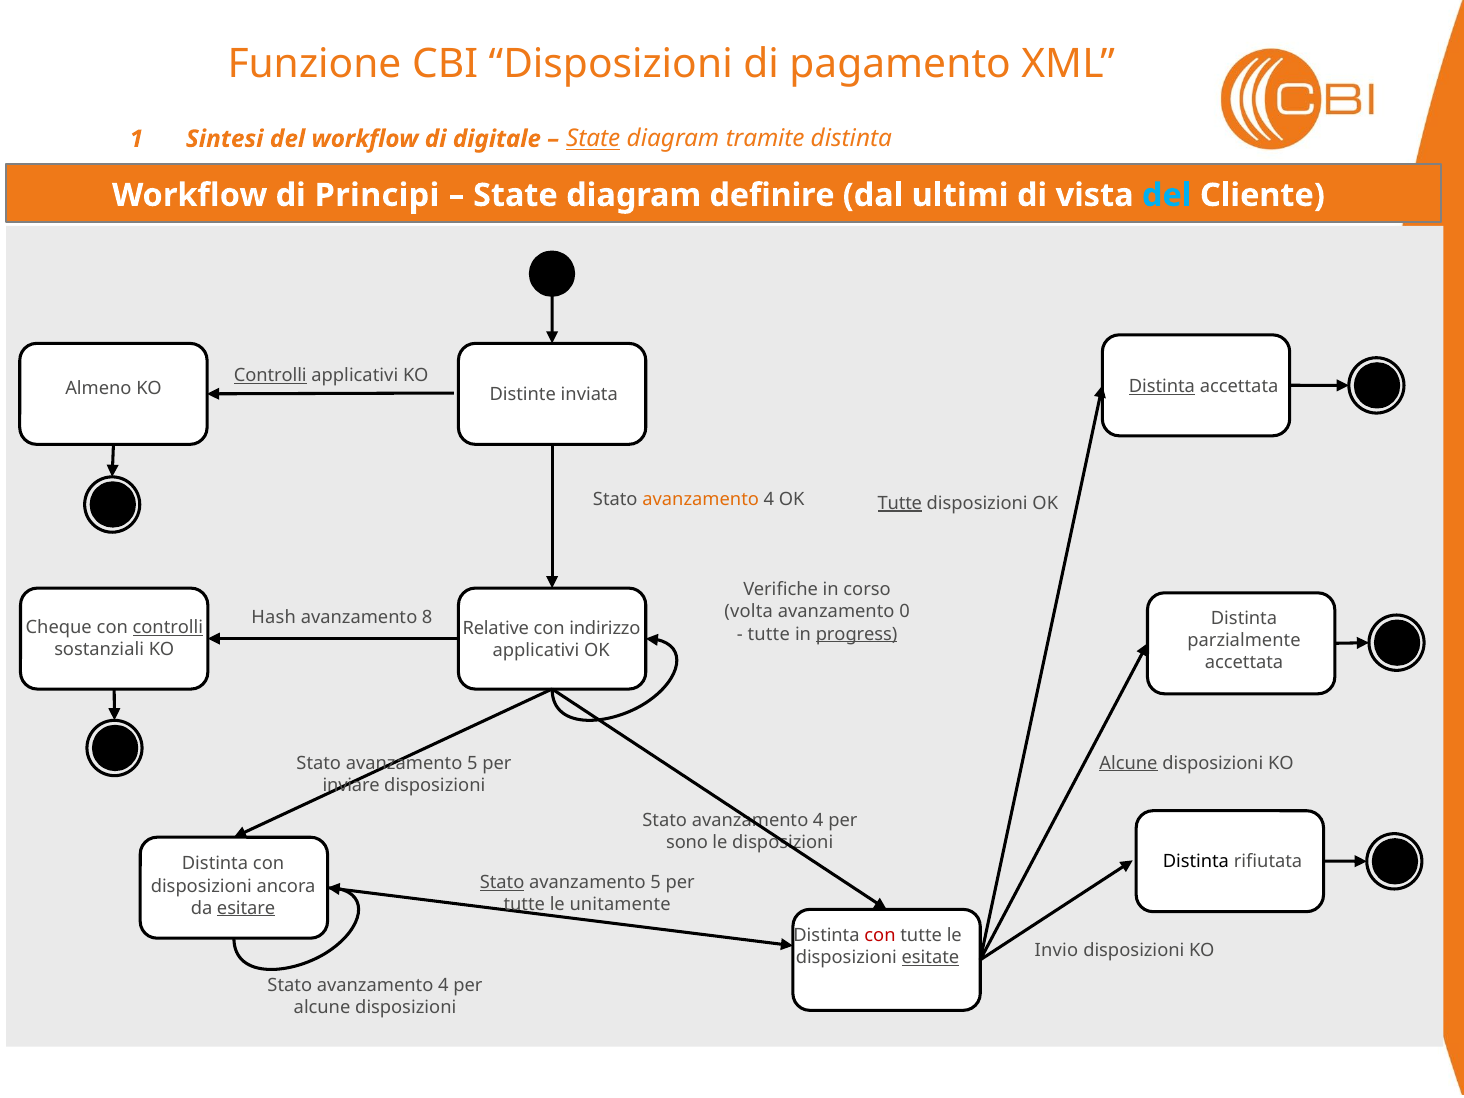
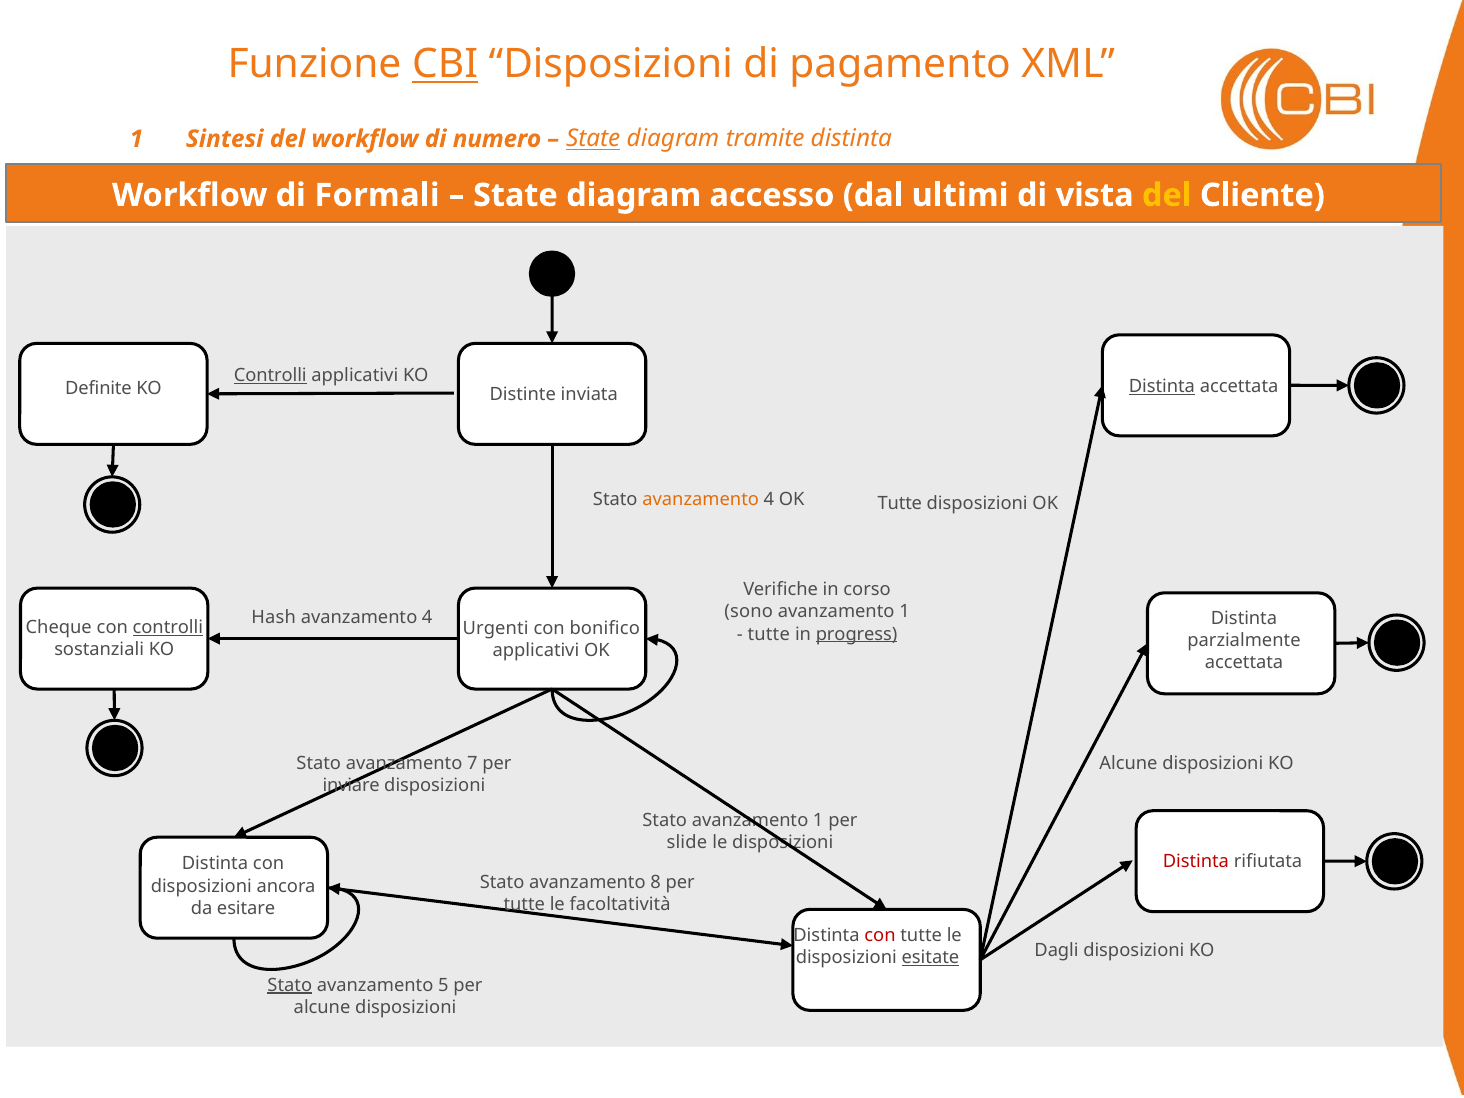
CBI at (445, 64) underline: none -> present
digitale: digitale -> numero
Principi: Principi -> Formali
definire: definire -> accesso
del at (1167, 195) colour: light blue -> yellow
Almeno: Almeno -> Definite
Tutte at (900, 503) underline: present -> none
volta: volta -> sono
0 at (905, 612): 0 -> 1
8 at (427, 617): 8 -> 4
Relative: Relative -> Urgenti
indirizzo: indirizzo -> bonifico
5 at (472, 763): 5 -> 7
Alcune at (1129, 763) underline: present -> none
4 at (818, 821): 4 -> 1
sono: sono -> slide
Distinta at (1196, 862) colour: black -> red
Stato at (502, 882) underline: present -> none
5 at (656, 882): 5 -> 8
unitamente: unitamente -> facoltatività
esitare underline: present -> none
Invio: Invio -> Dagli
Stato at (290, 985) underline: none -> present
4 at (443, 985): 4 -> 5
